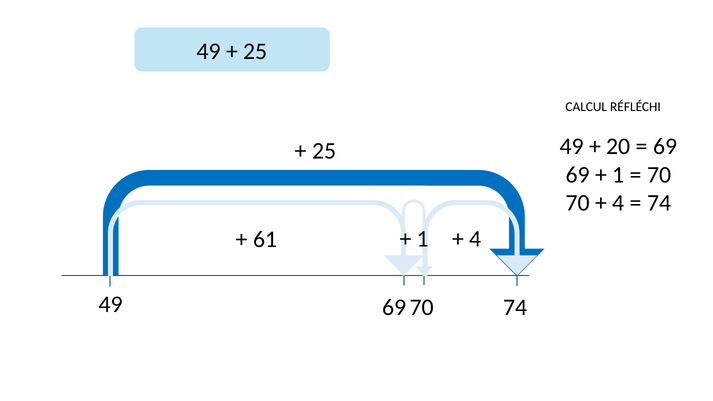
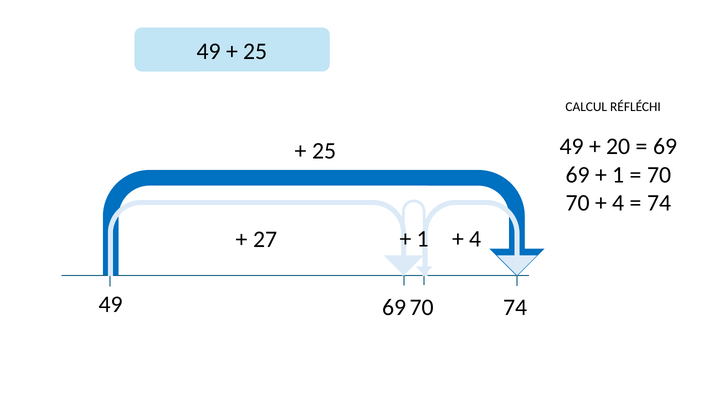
61: 61 -> 27
